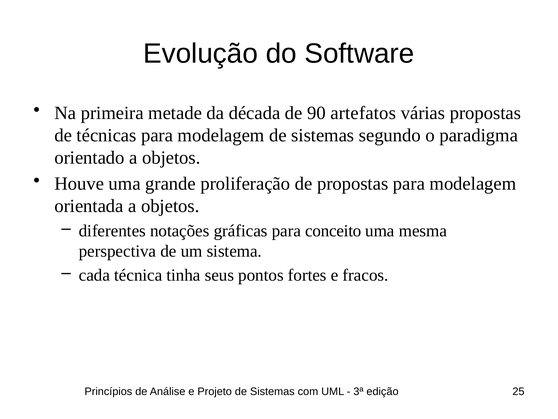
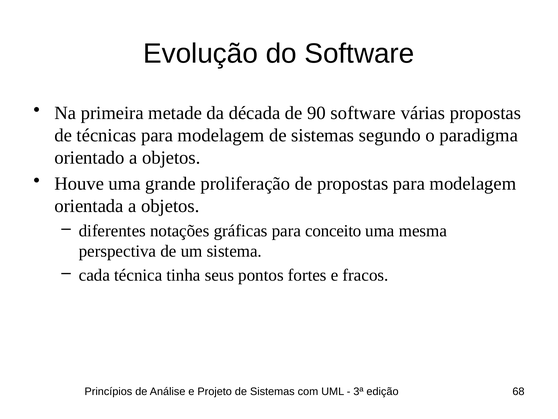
90 artefatos: artefatos -> software
25: 25 -> 68
